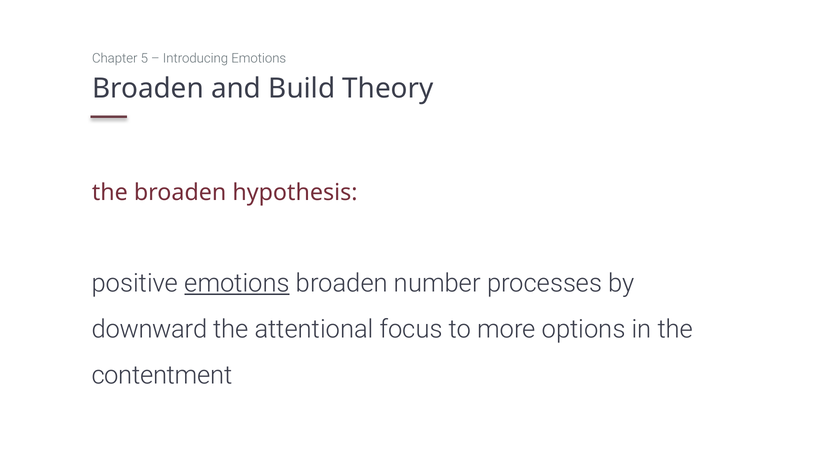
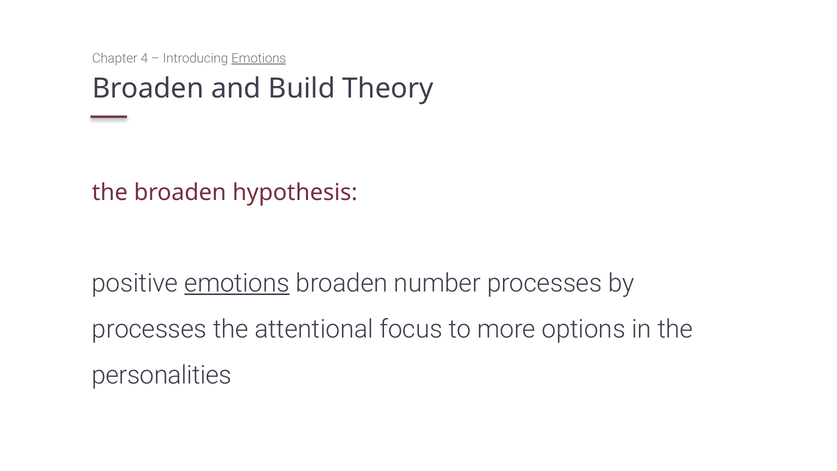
5: 5 -> 4
Emotions at (259, 58) underline: none -> present
downward at (150, 329): downward -> processes
contentment: contentment -> personalities
